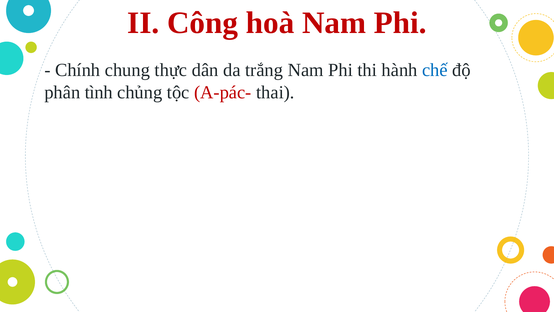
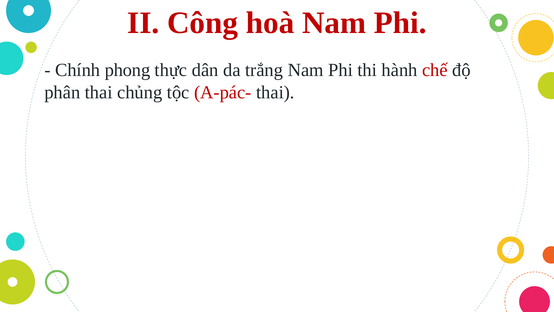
chung: chung -> phong
chế colour: blue -> red
phân tình: tình -> thai
